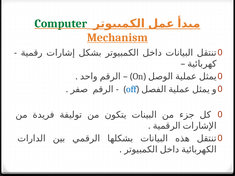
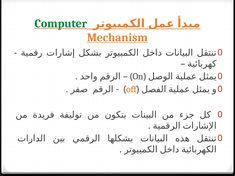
off colour: blue -> orange
